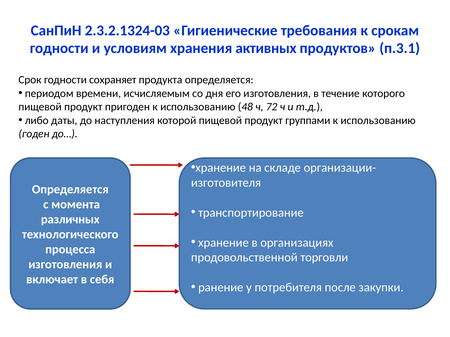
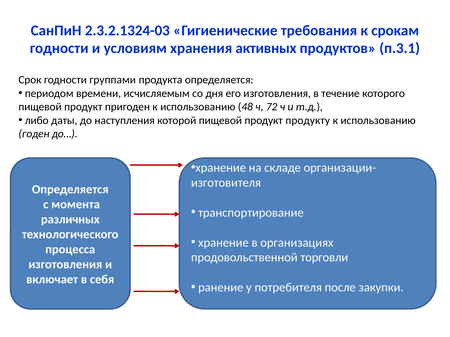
сохраняет: сохраняет -> группами
группами: группами -> продукту
